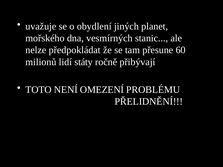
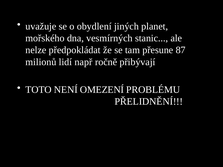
60: 60 -> 87
státy: státy -> např
